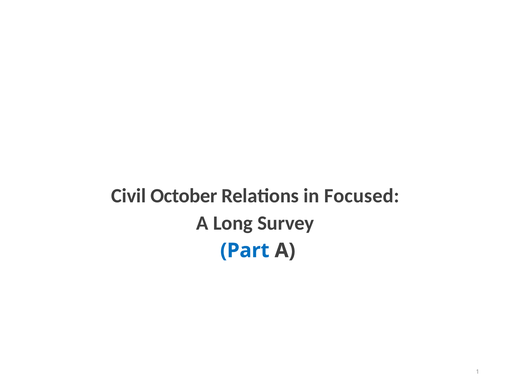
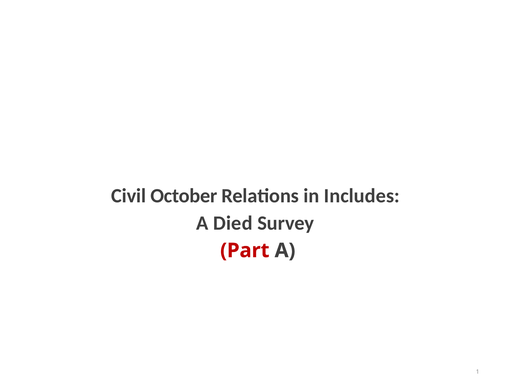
Focused: Focused -> Includes
Long: Long -> Died
Part colour: blue -> red
